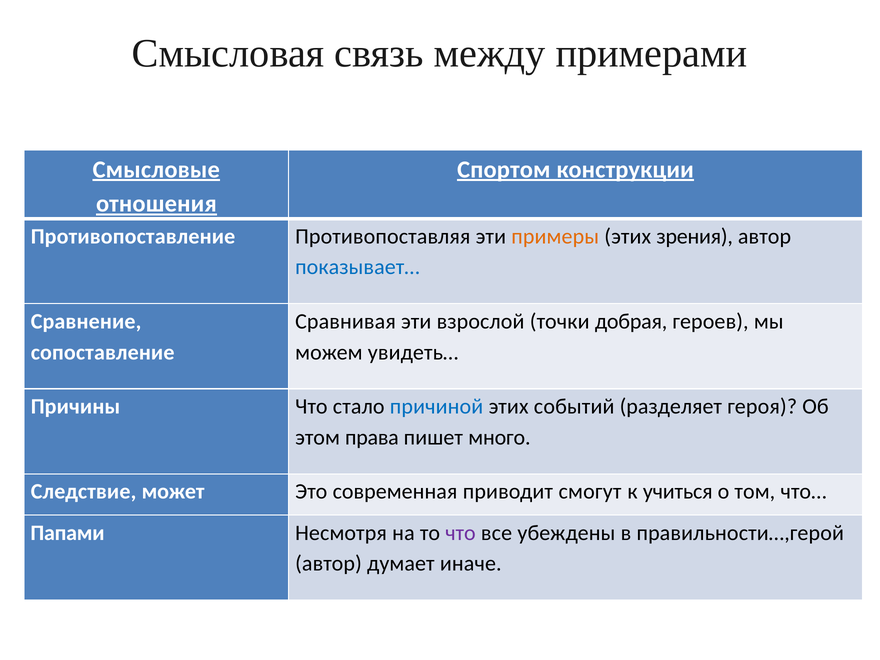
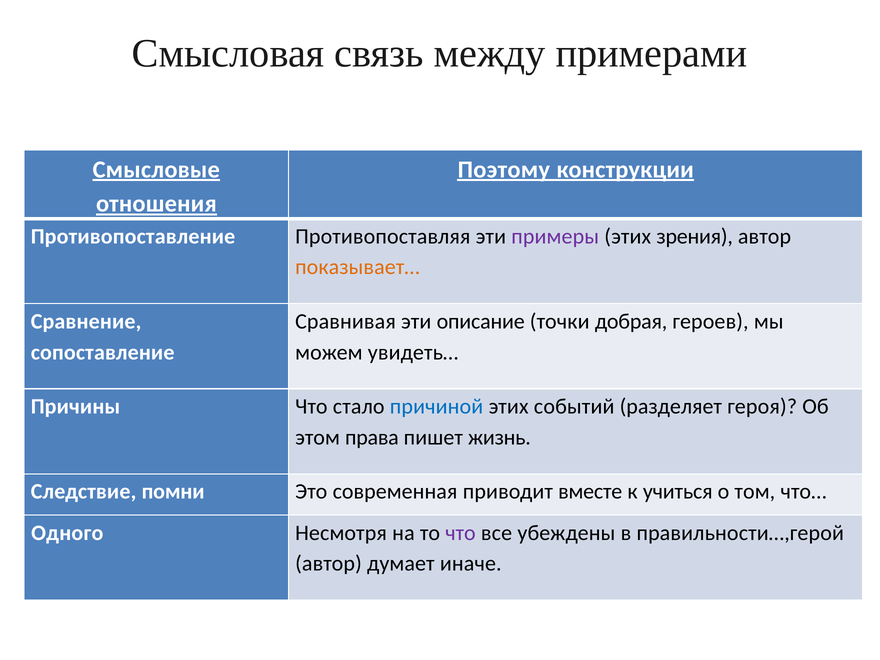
Спортом: Спортом -> Поэтому
примеры colour: orange -> purple
показывает… colour: blue -> orange
взрослой: взрослой -> описание
много: много -> жизнь
может: может -> помни
смогут: смогут -> вместе
Папами: Папами -> Одного
